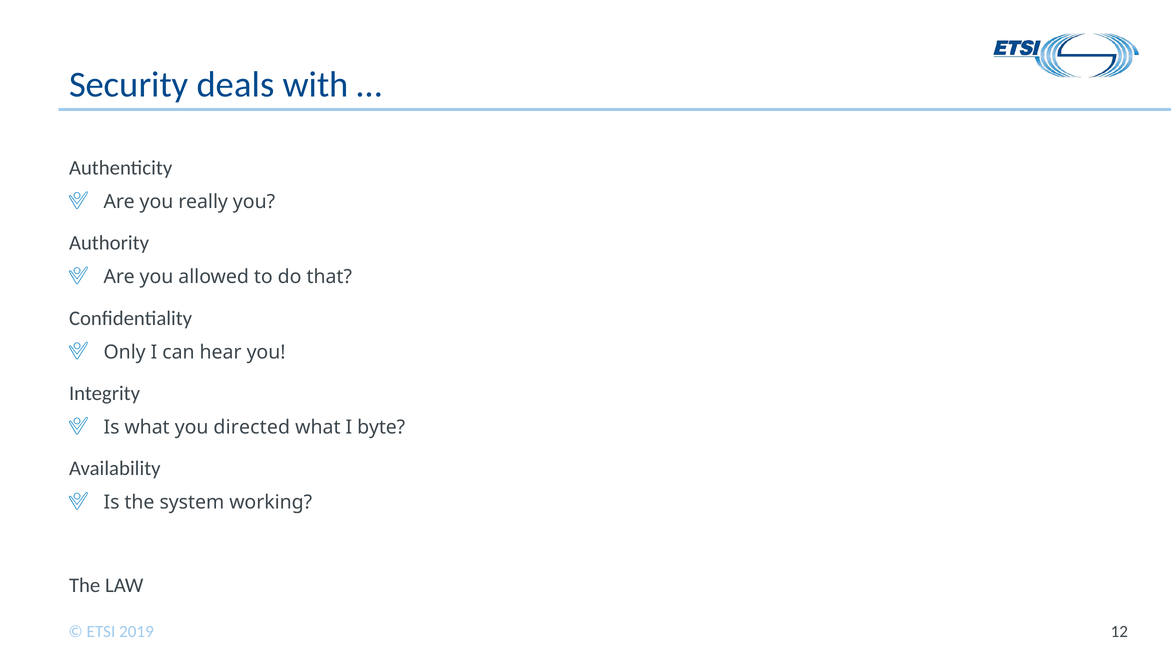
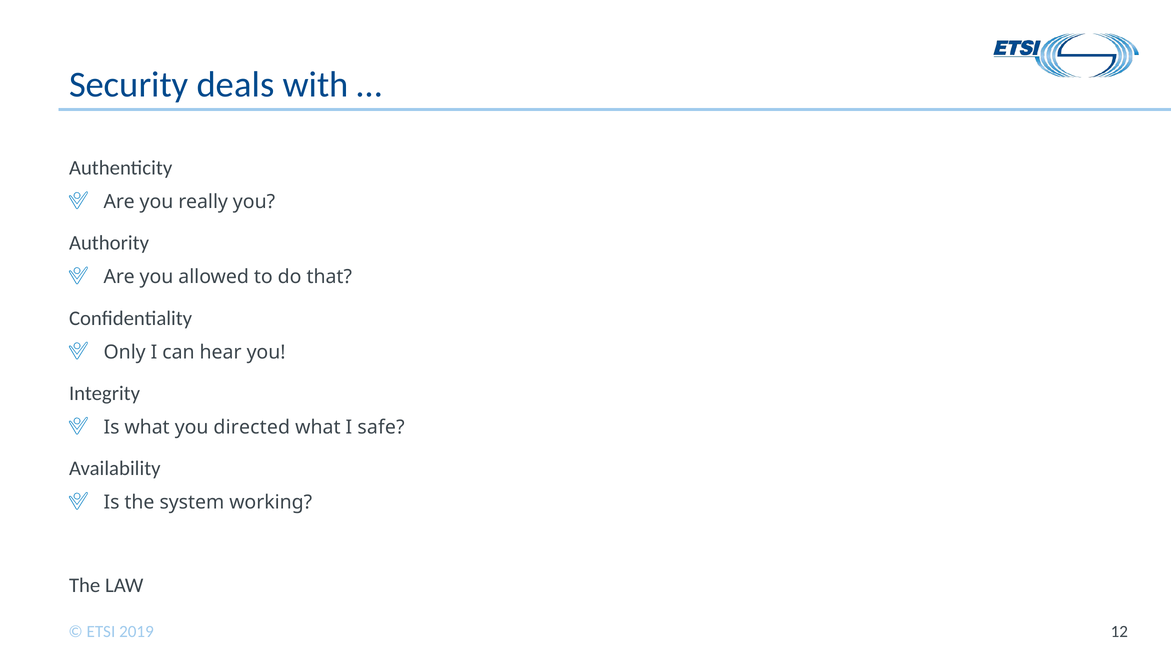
byte: byte -> safe
